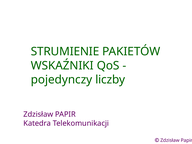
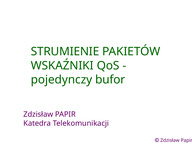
liczby: liczby -> bufor
